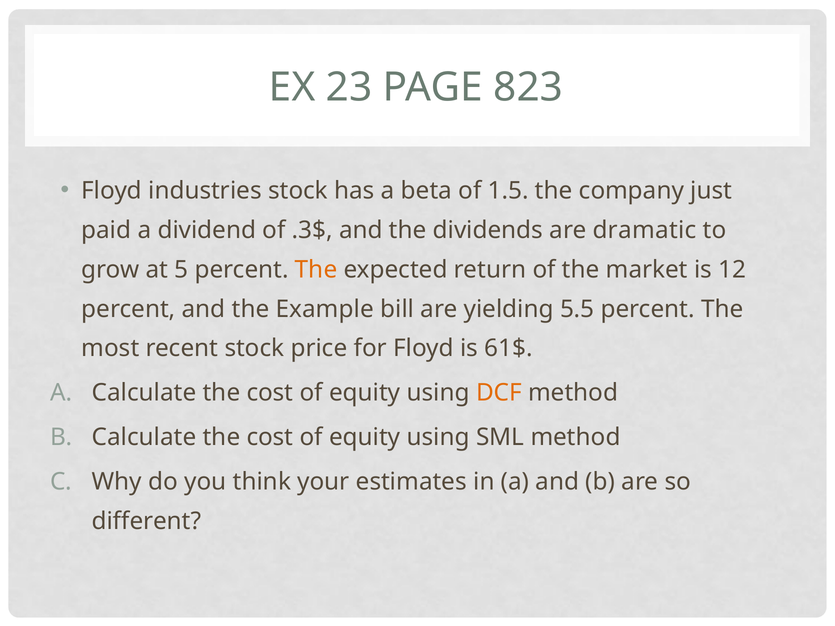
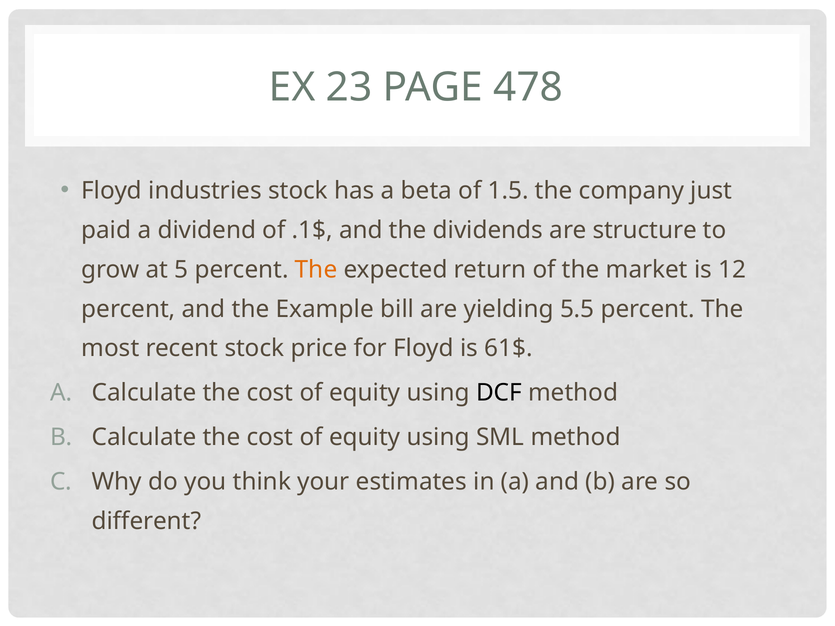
823: 823 -> 478
.3$: .3$ -> .1$
dramatic: dramatic -> structure
DCF colour: orange -> black
